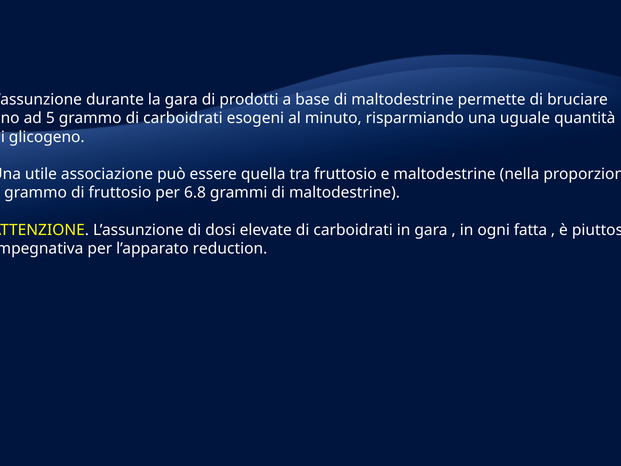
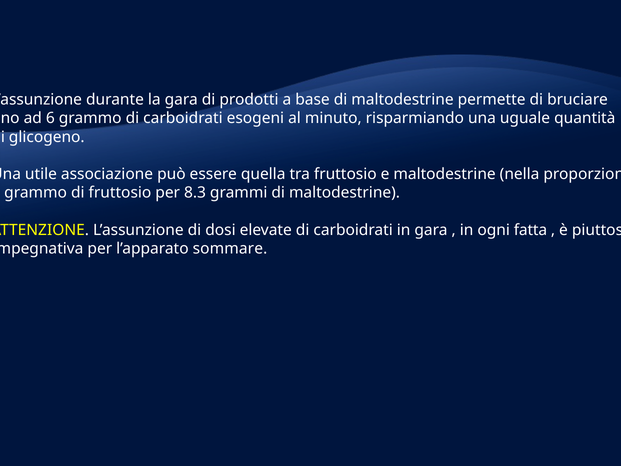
5: 5 -> 6
6.8: 6.8 -> 8.3
reduction: reduction -> sommare
